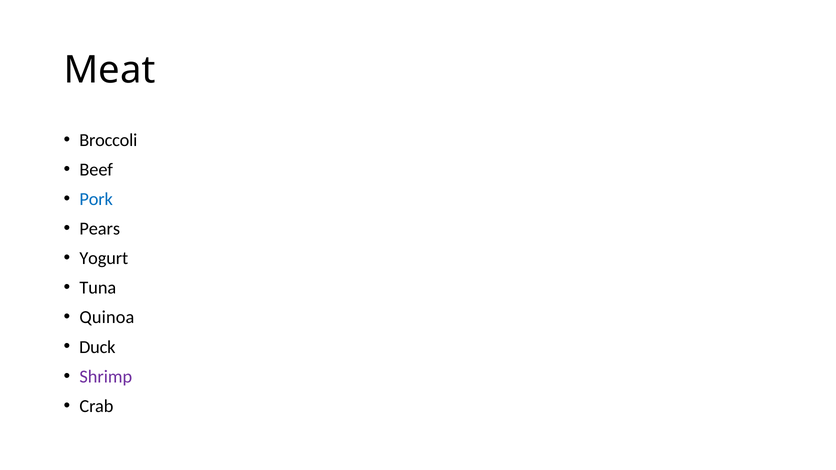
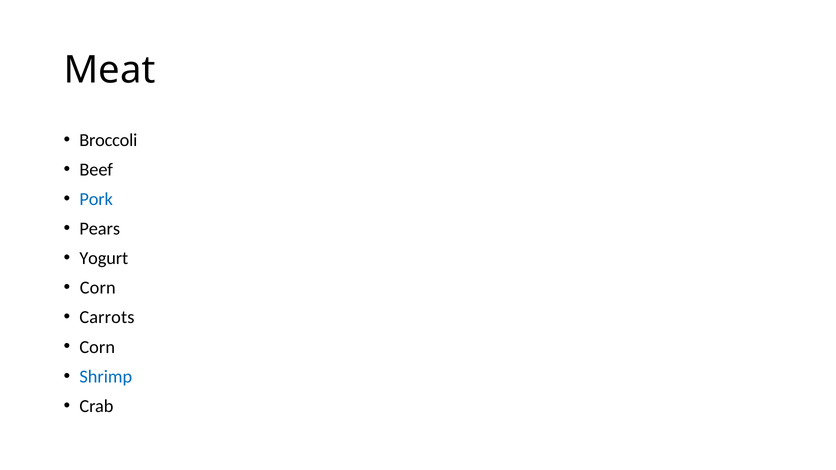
Tuna at (98, 288): Tuna -> Corn
Quinoa: Quinoa -> Carrots
Duck at (97, 347): Duck -> Corn
Shrimp colour: purple -> blue
